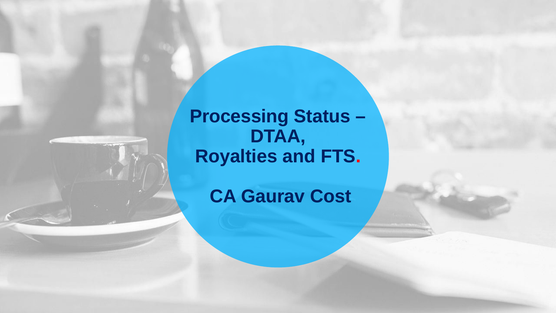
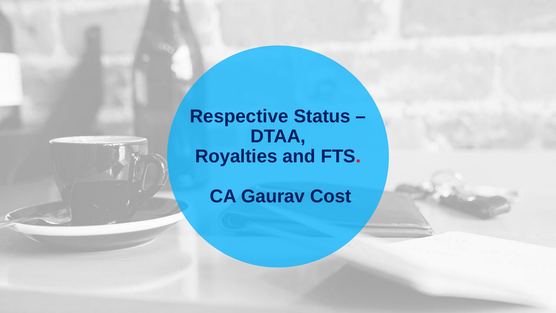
Processing: Processing -> Respective
